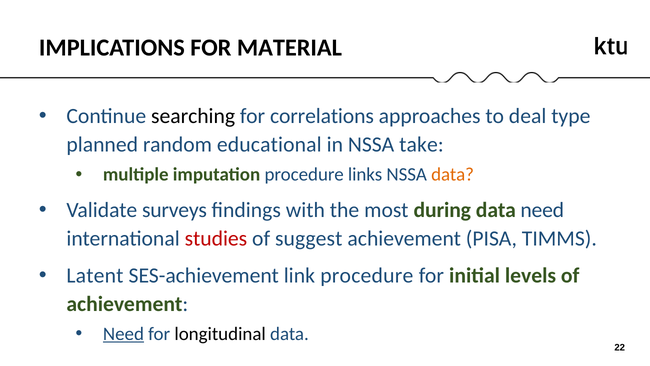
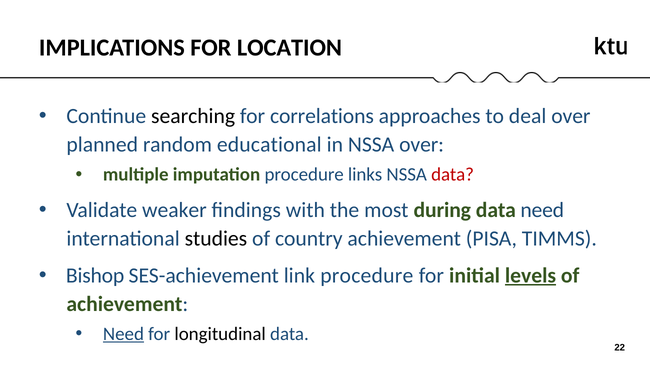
MATERIAL: MATERIAL -> LOCATION
deal type: type -> over
NSSA take: take -> over
data at (453, 174) colour: orange -> red
surveys: surveys -> weaker
studies colour: red -> black
suggest: suggest -> country
Latent: Latent -> Bishop
levels underline: none -> present
